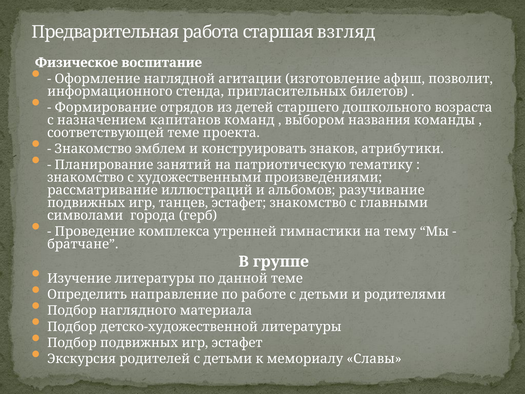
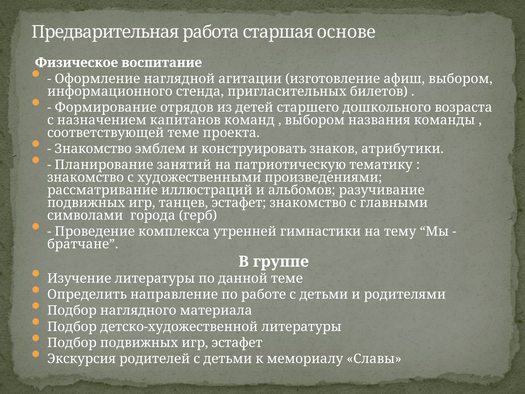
взгляд: взгляд -> основе
афиш позволит: позволит -> выбором
